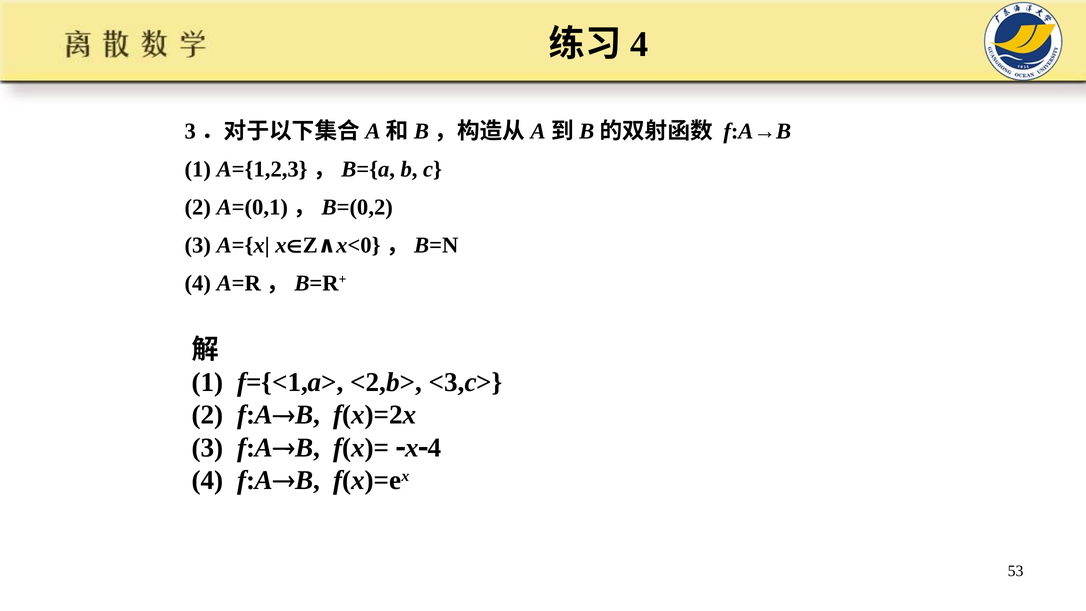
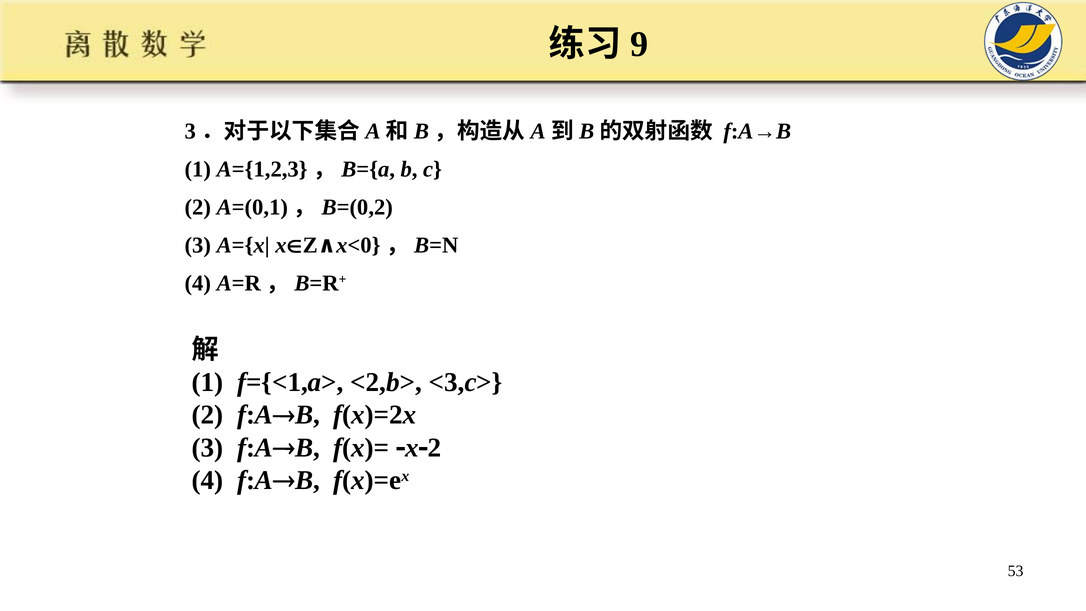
4 at (639, 44): 4 -> 9
4 at (434, 448): 4 -> 2
